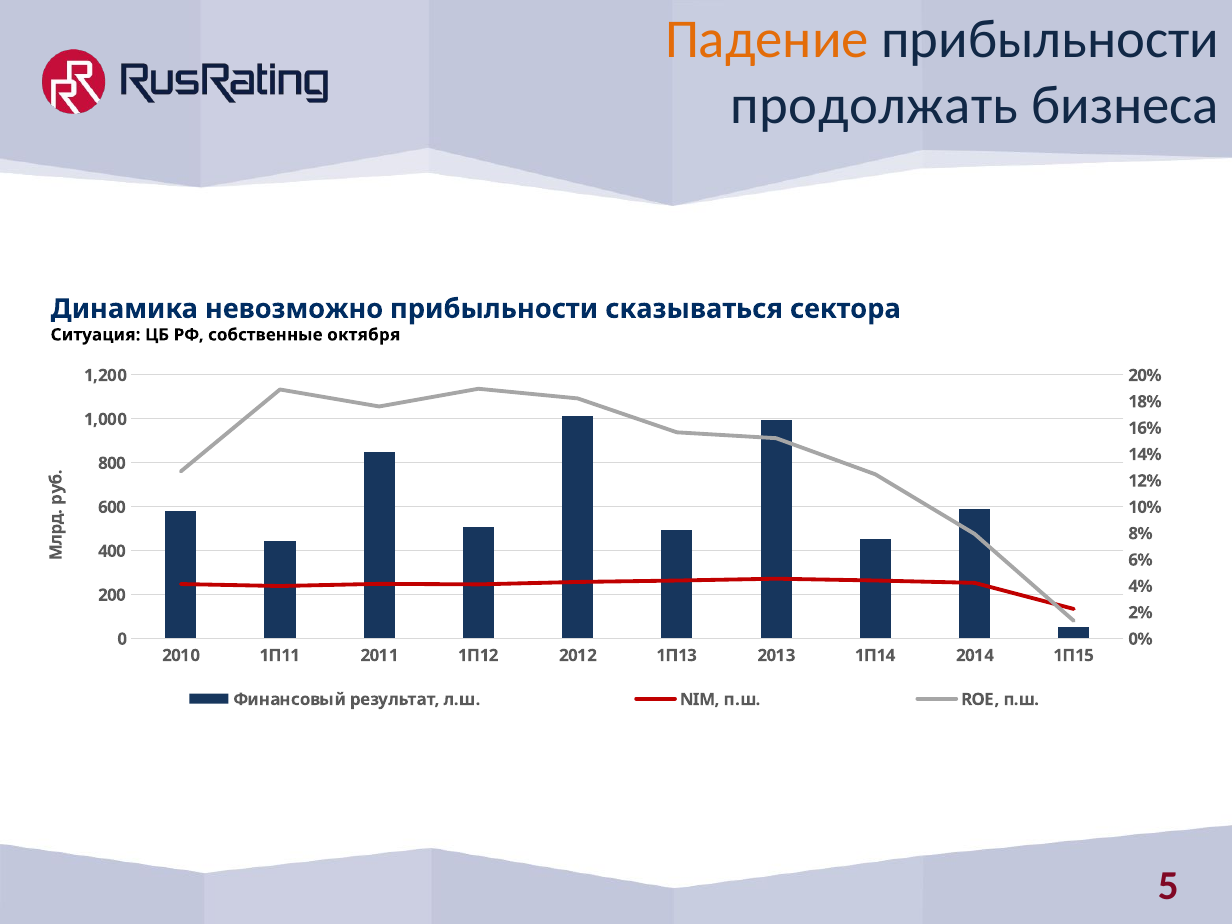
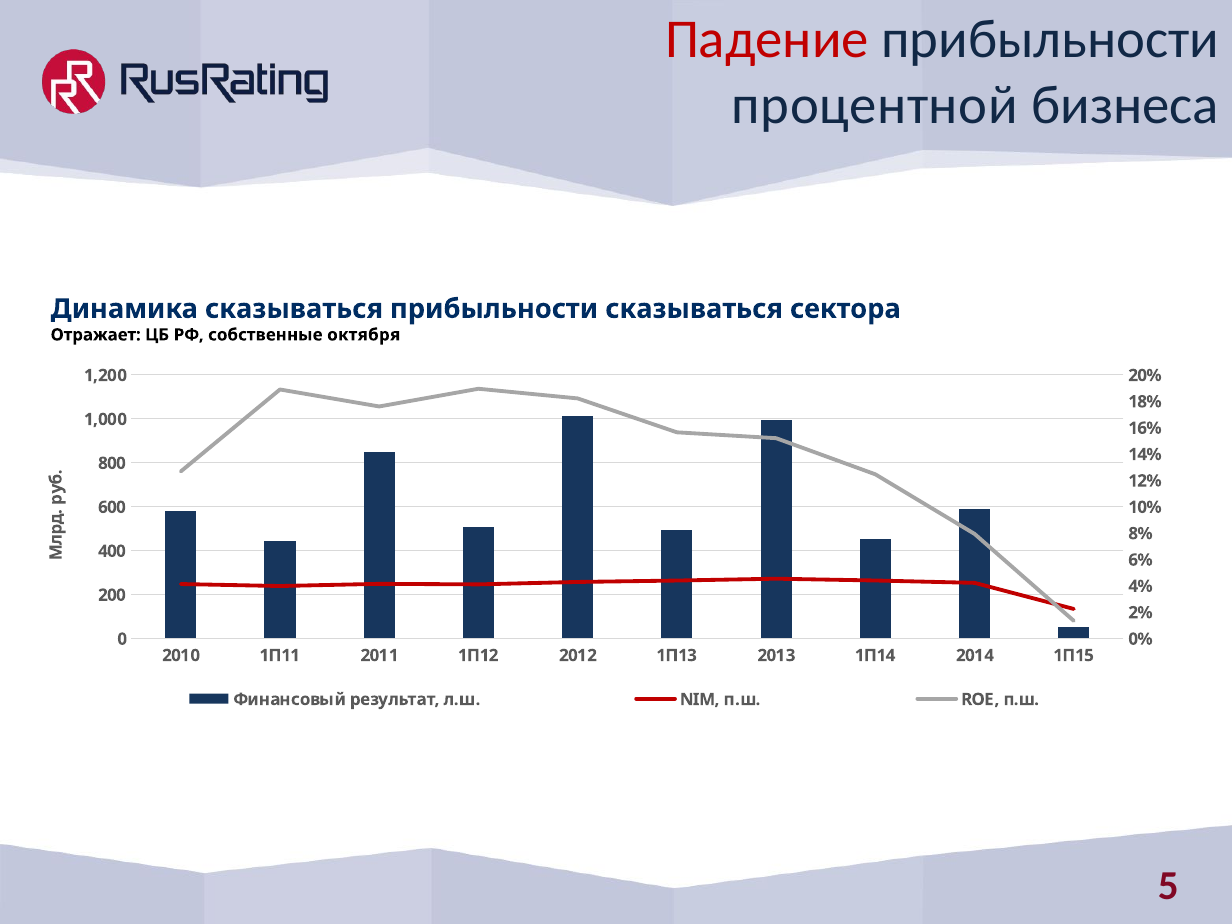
Падение colour: orange -> red
продолжать: продолжать -> процентной
Динамика невозможно: невозможно -> сказываться
Ситуация: Ситуация -> Отражает
